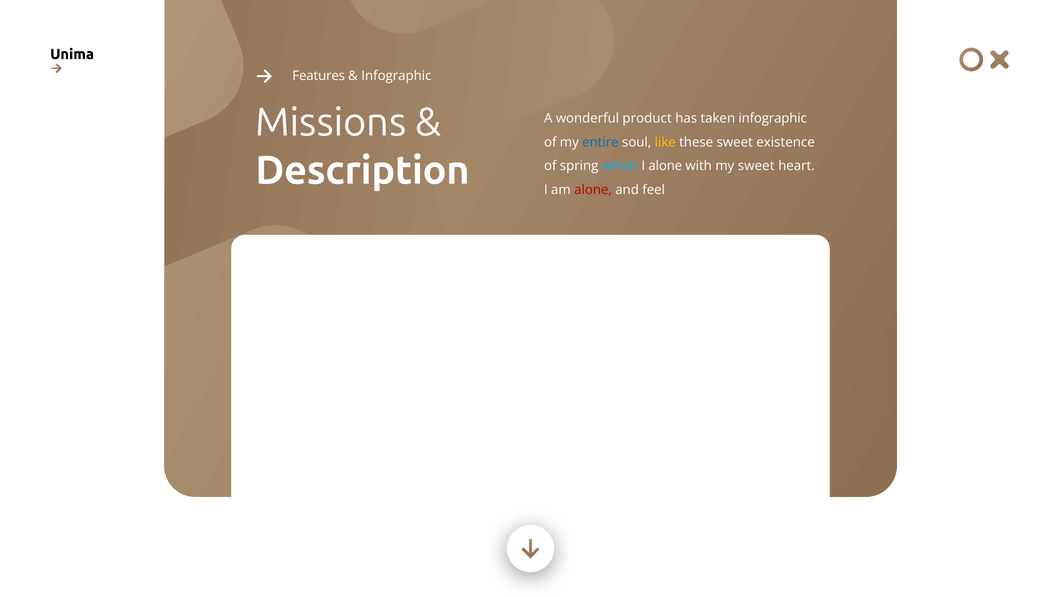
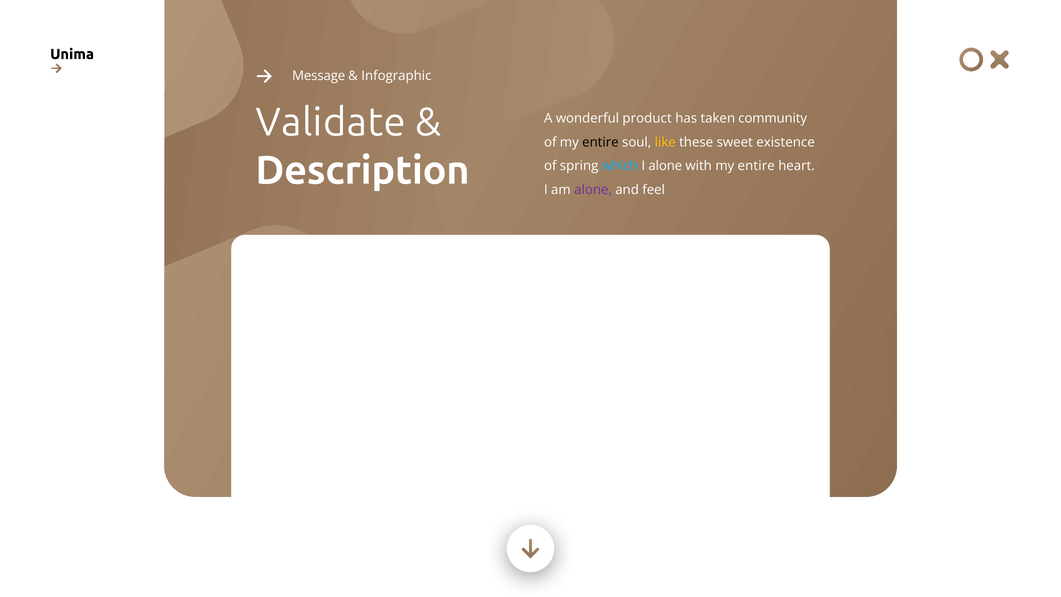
Features: Features -> Message
Missions: Missions -> Validate
taken infographic: infographic -> community
entire at (600, 142) colour: blue -> black
with my sweet: sweet -> entire
alone at (593, 190) colour: red -> purple
